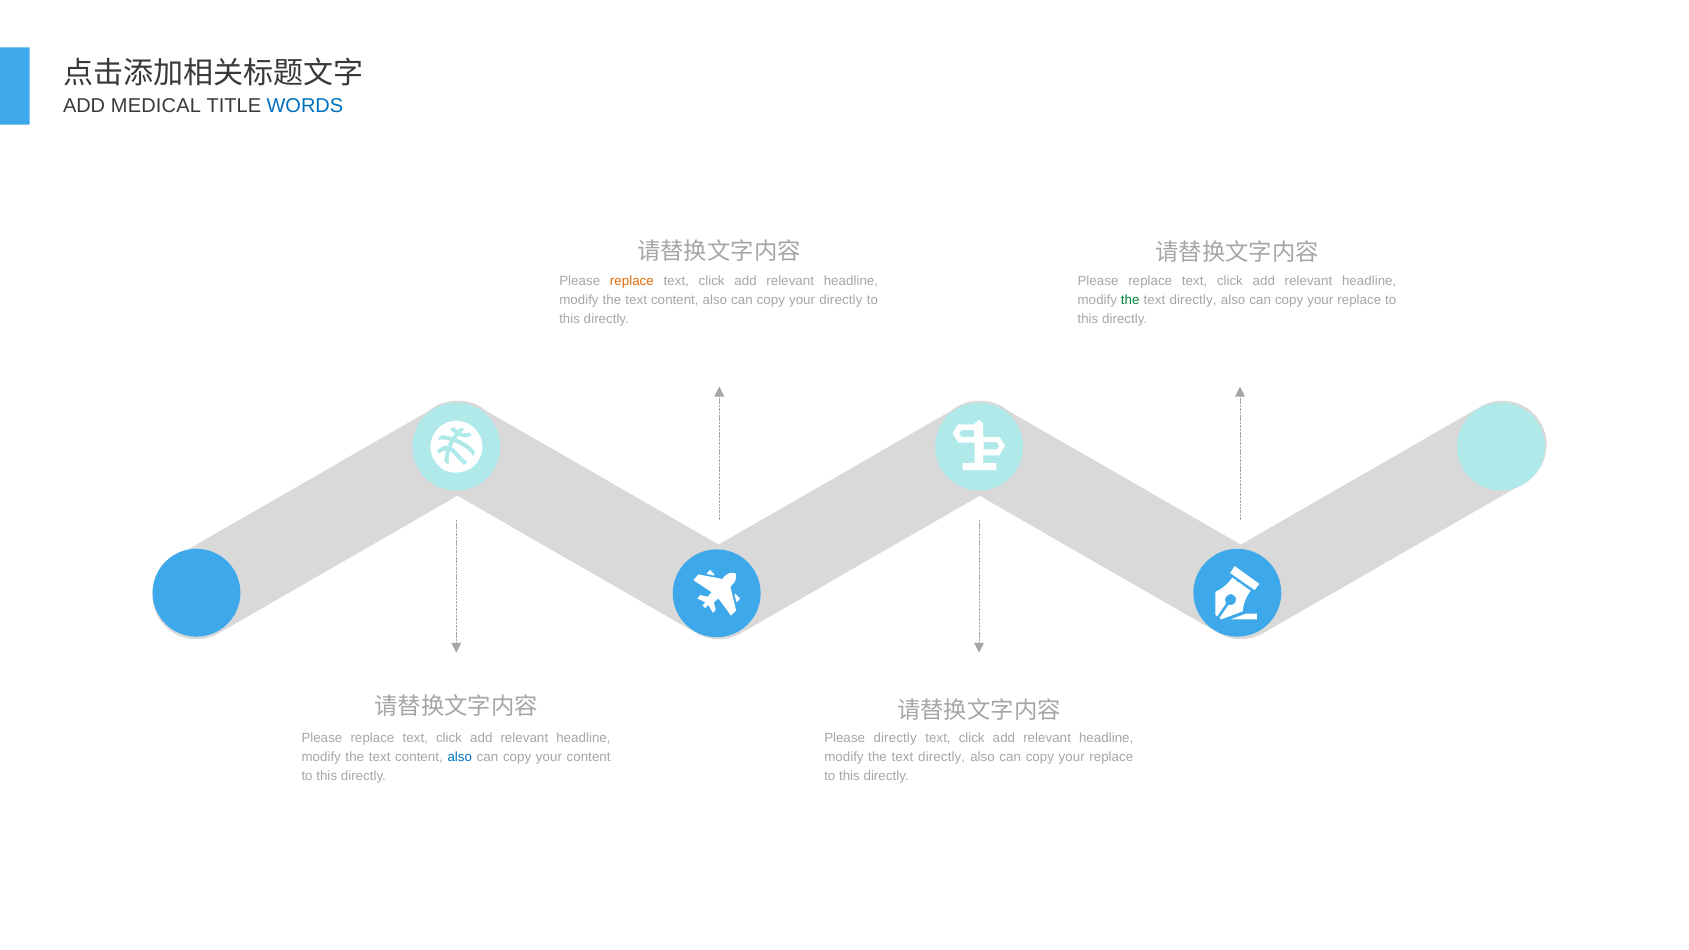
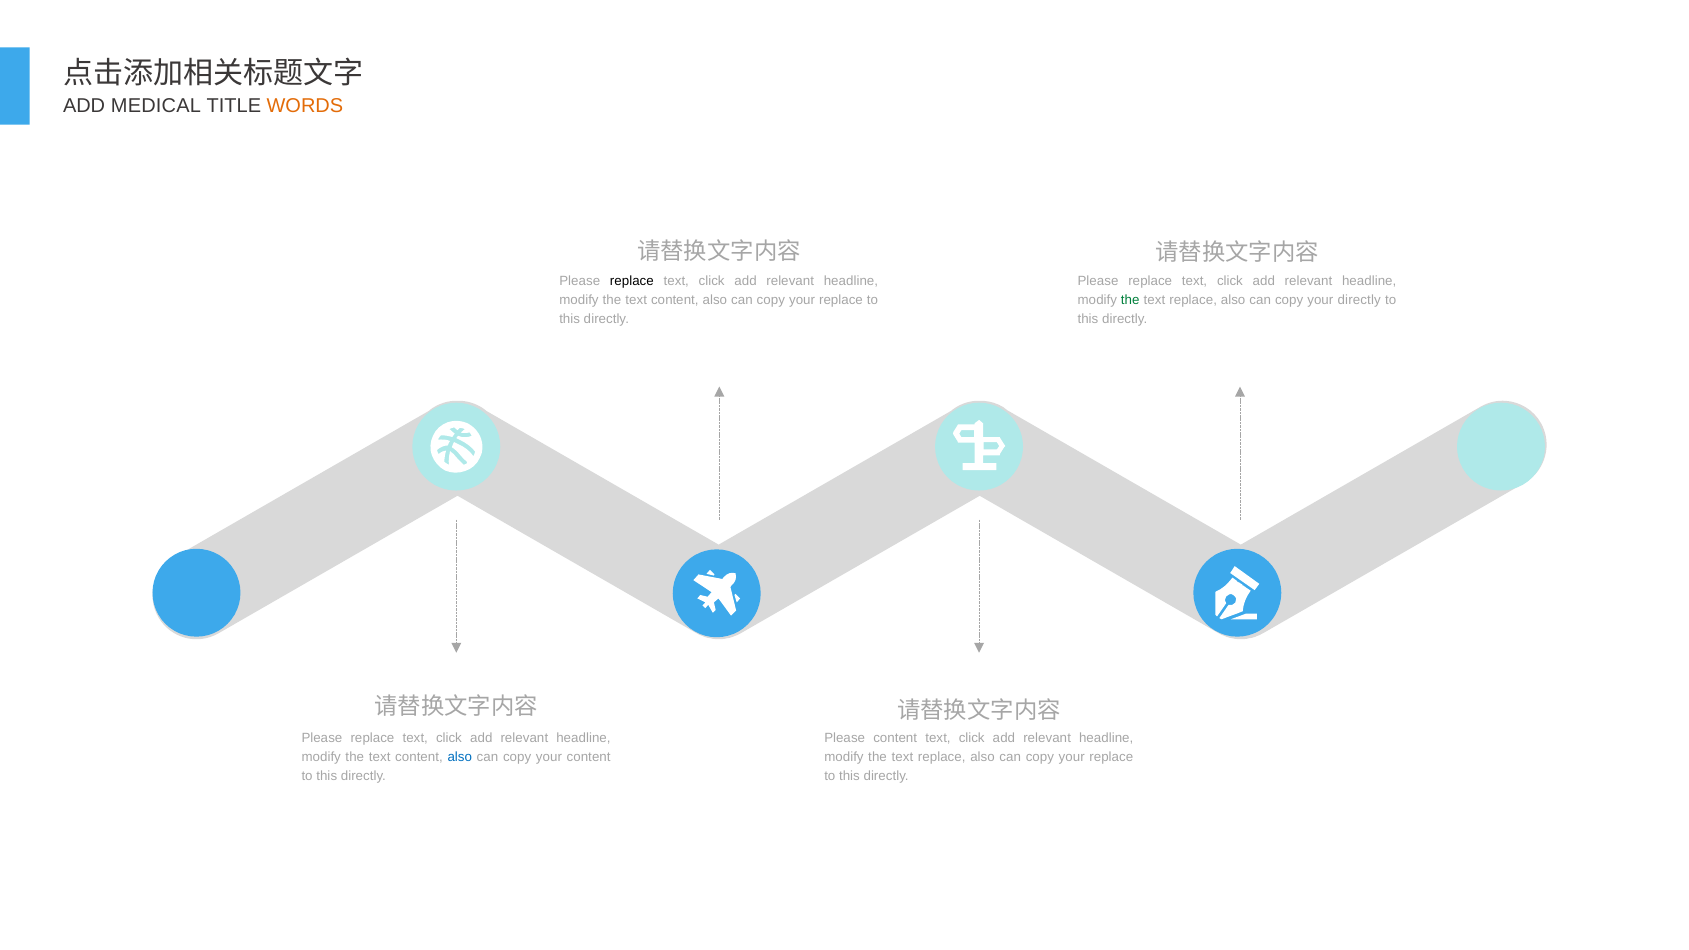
WORDS colour: blue -> orange
replace at (632, 281) colour: orange -> black
directly at (841, 300): directly -> replace
directly at (1193, 300): directly -> replace
replace at (1359, 300): replace -> directly
Please directly: directly -> content
directly at (942, 757): directly -> replace
